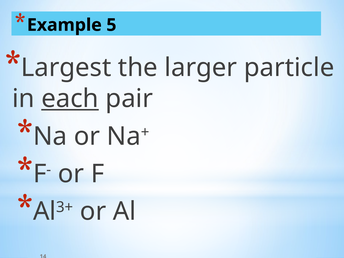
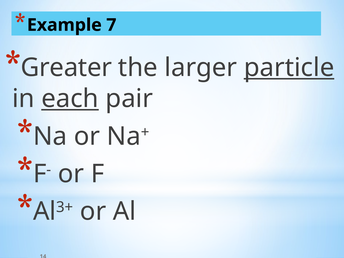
5: 5 -> 7
Largest: Largest -> Greater
particle underline: none -> present
